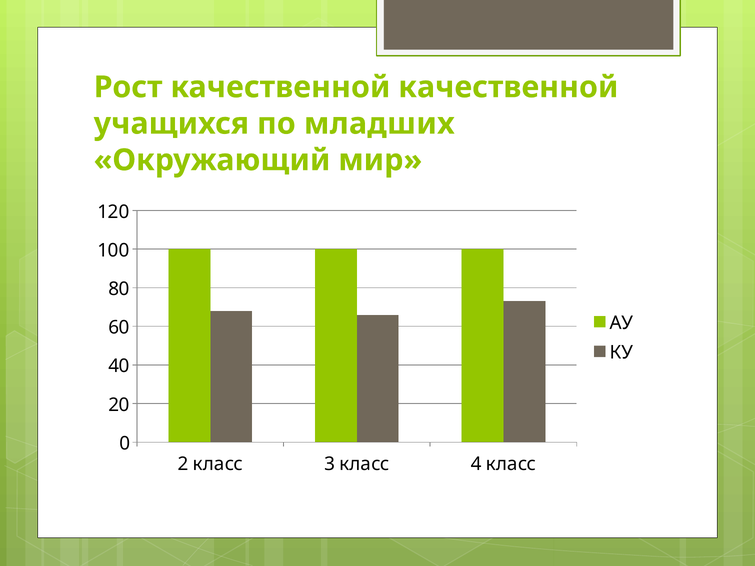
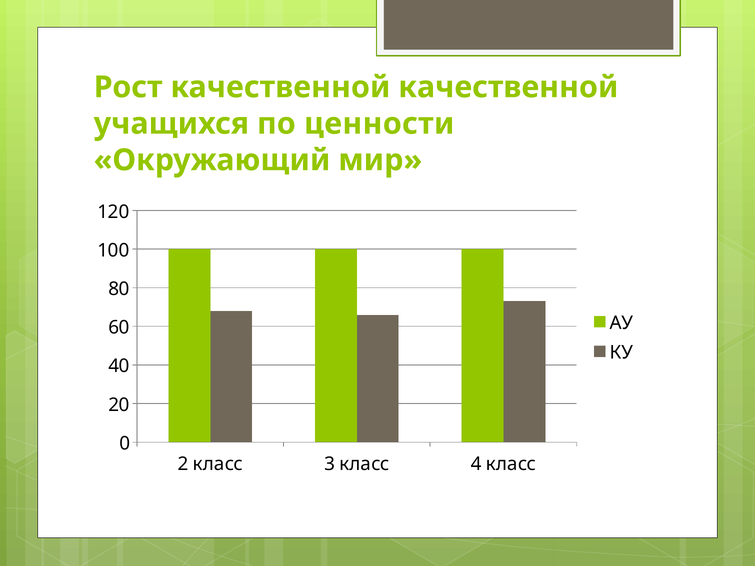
младших: младших -> ценности
